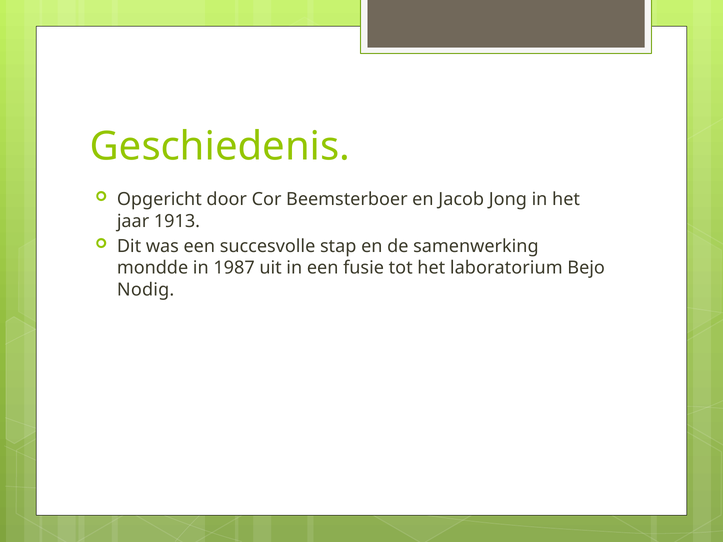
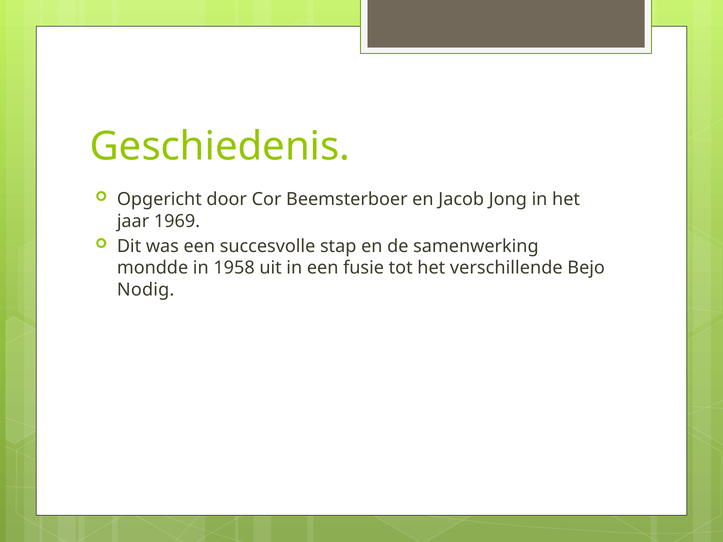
1913: 1913 -> 1969
1987: 1987 -> 1958
laboratorium: laboratorium -> verschillende
